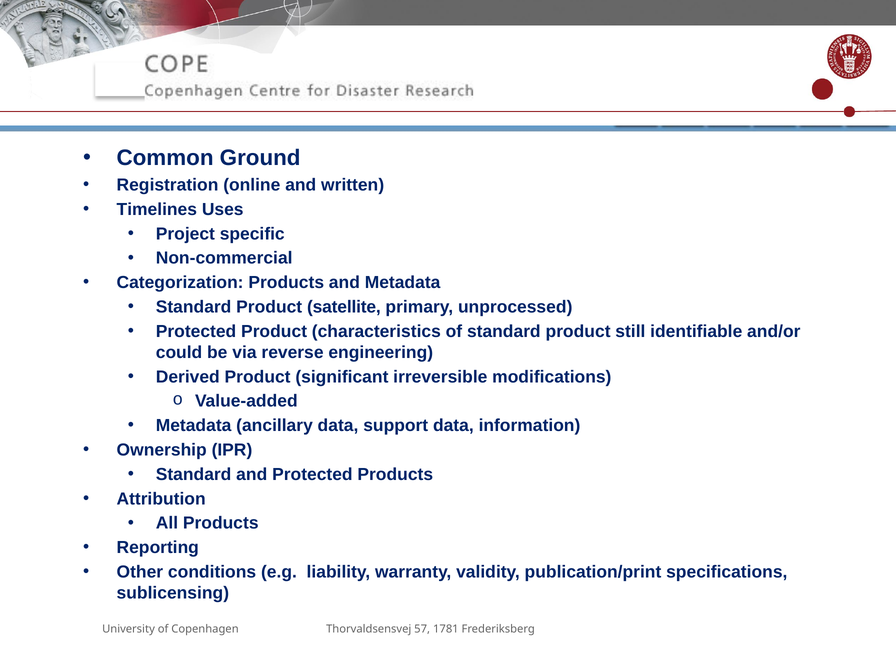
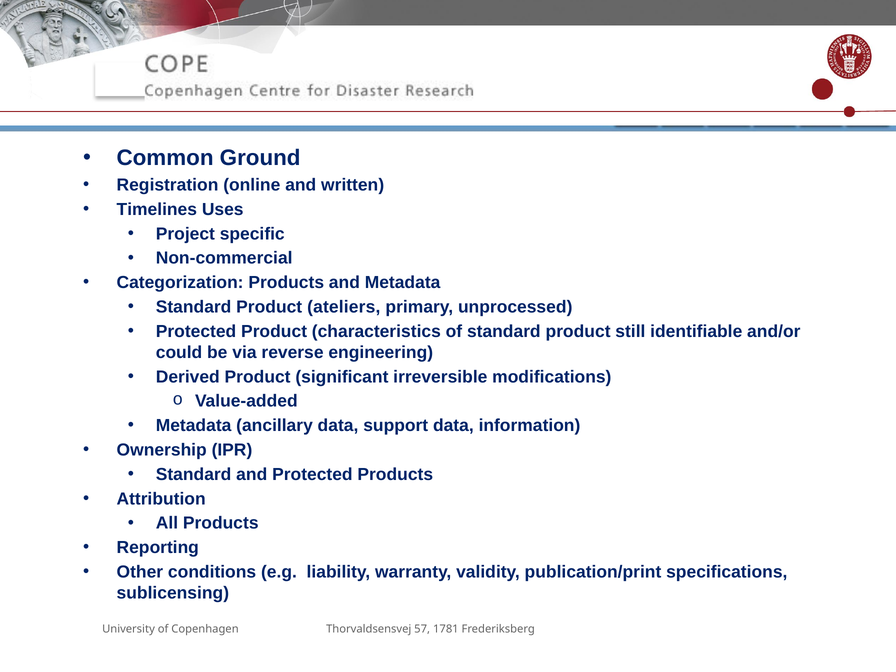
satellite: satellite -> ateliers
